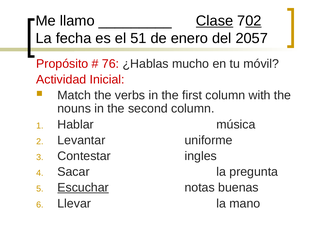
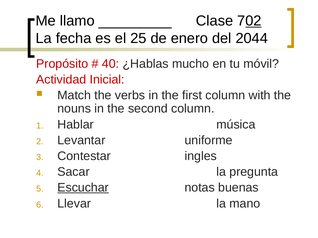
Clase underline: present -> none
51: 51 -> 25
2057: 2057 -> 2044
76: 76 -> 40
